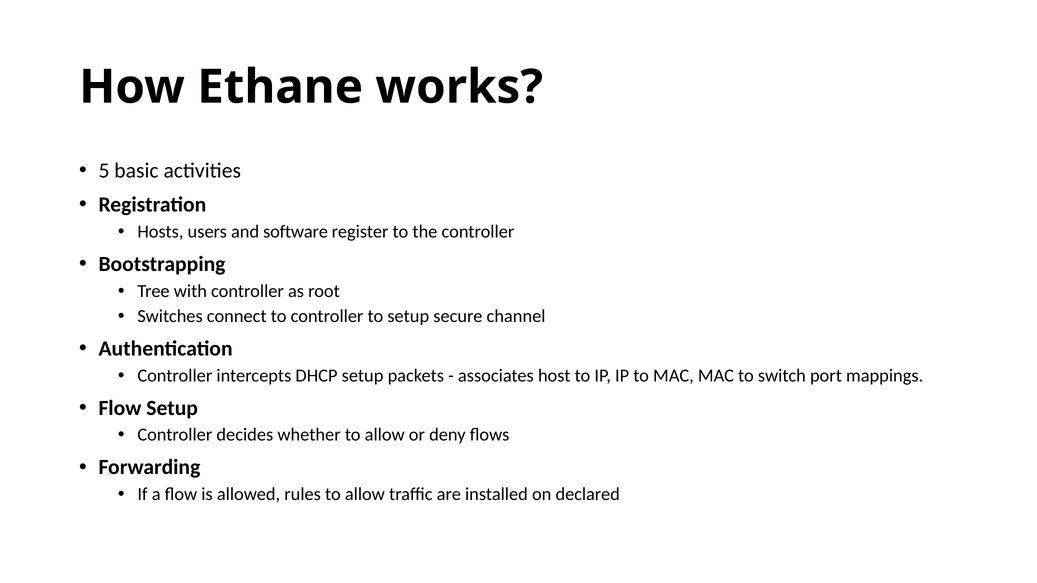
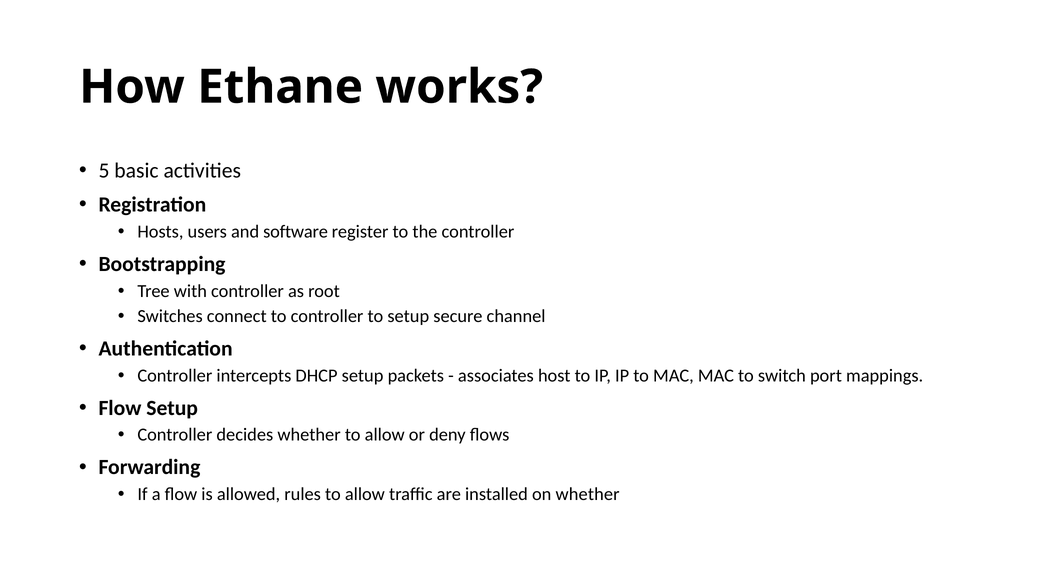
on declared: declared -> whether
